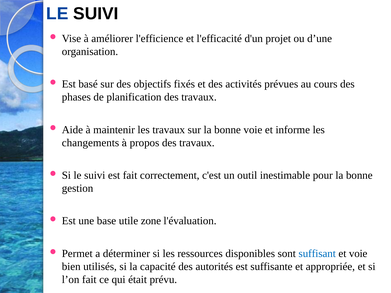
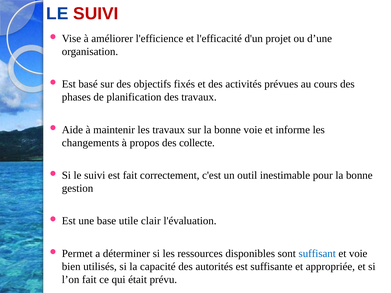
SUIVI at (96, 14) colour: black -> red
propos des travaux: travaux -> collecte
zone: zone -> clair
